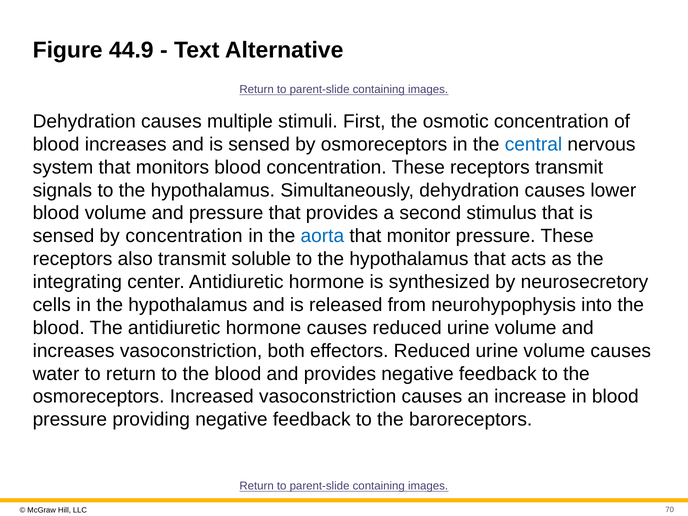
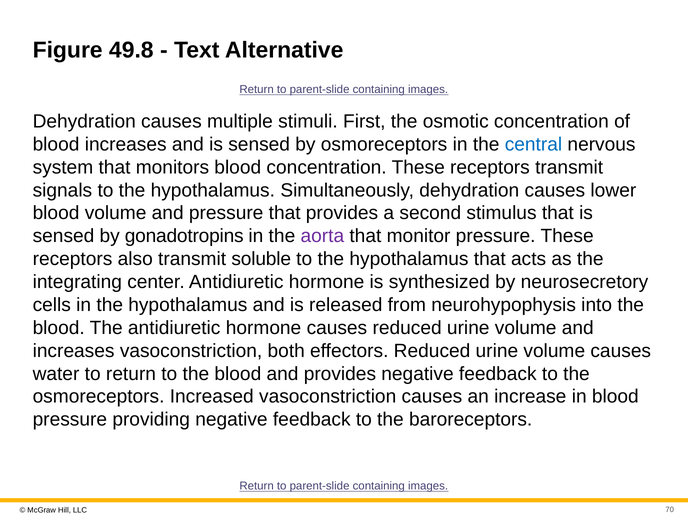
44.9: 44.9 -> 49.8
by concentration: concentration -> gonadotropins
aorta colour: blue -> purple
